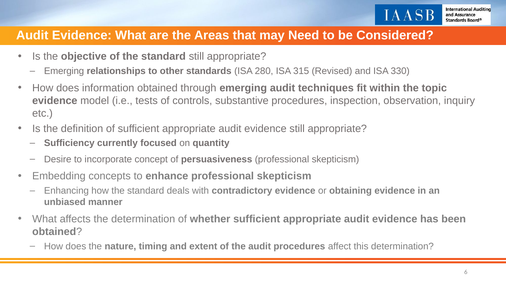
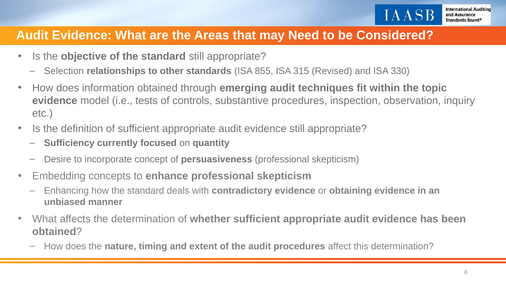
Emerging at (64, 71): Emerging -> Selection
280: 280 -> 855
